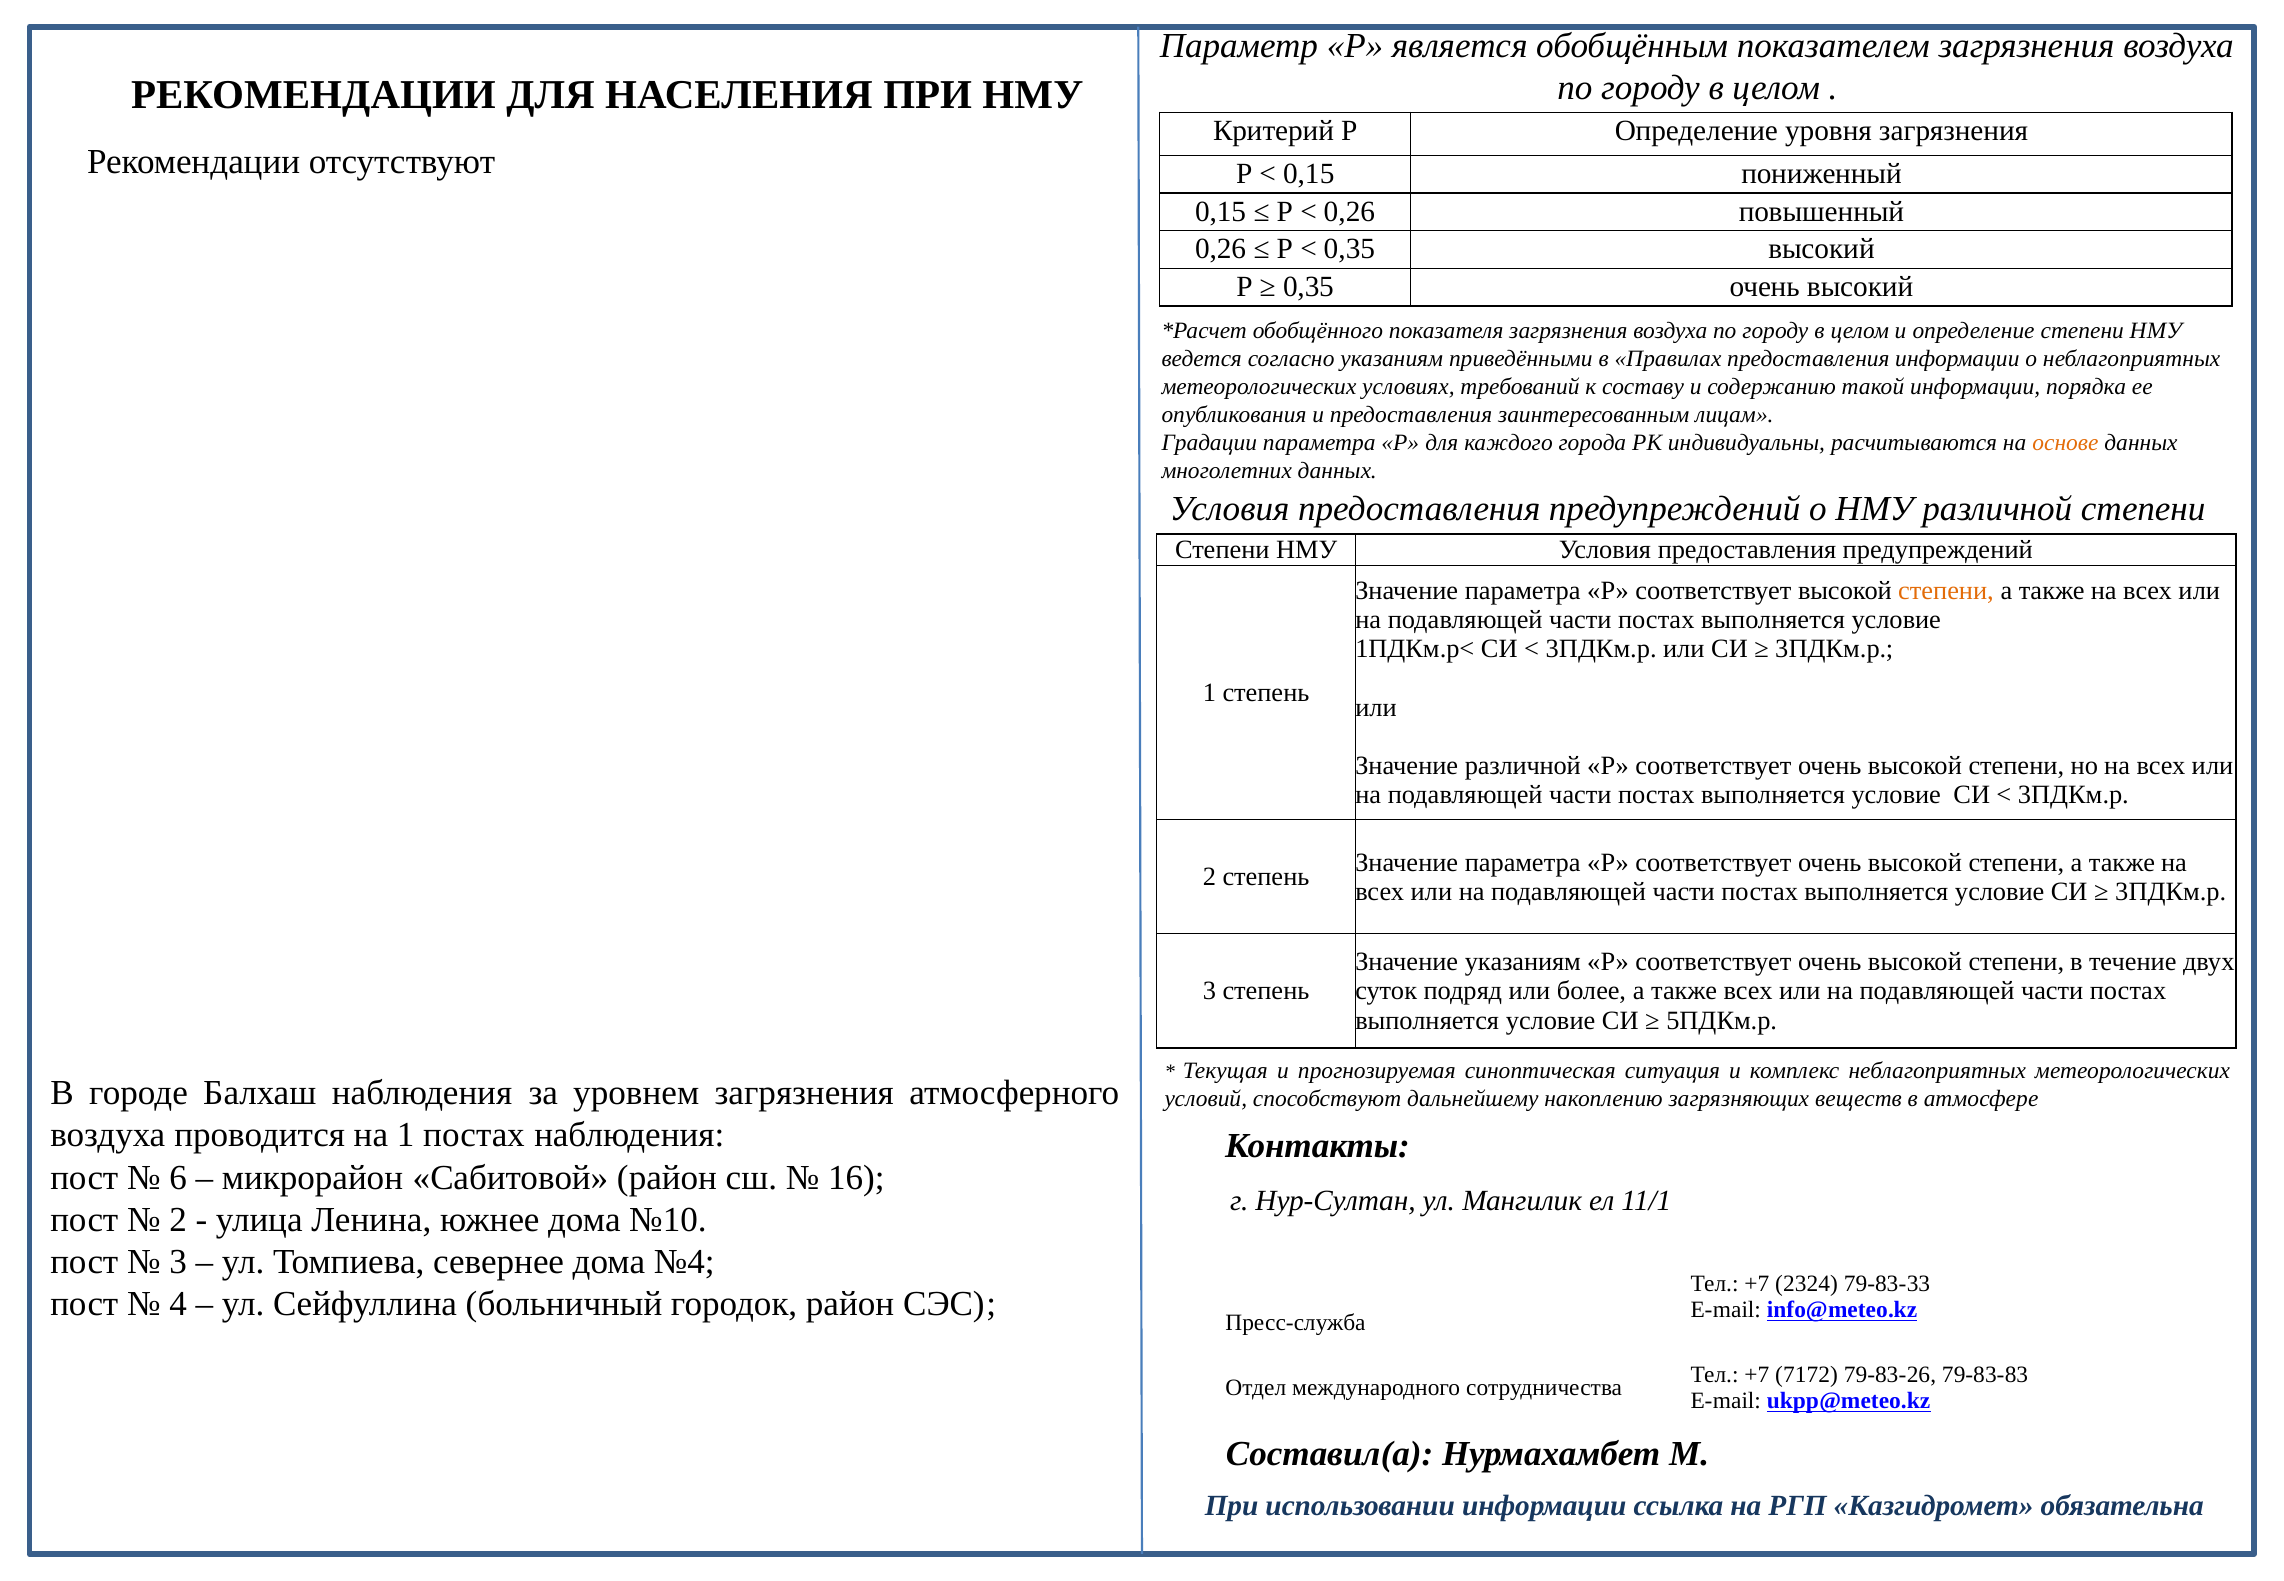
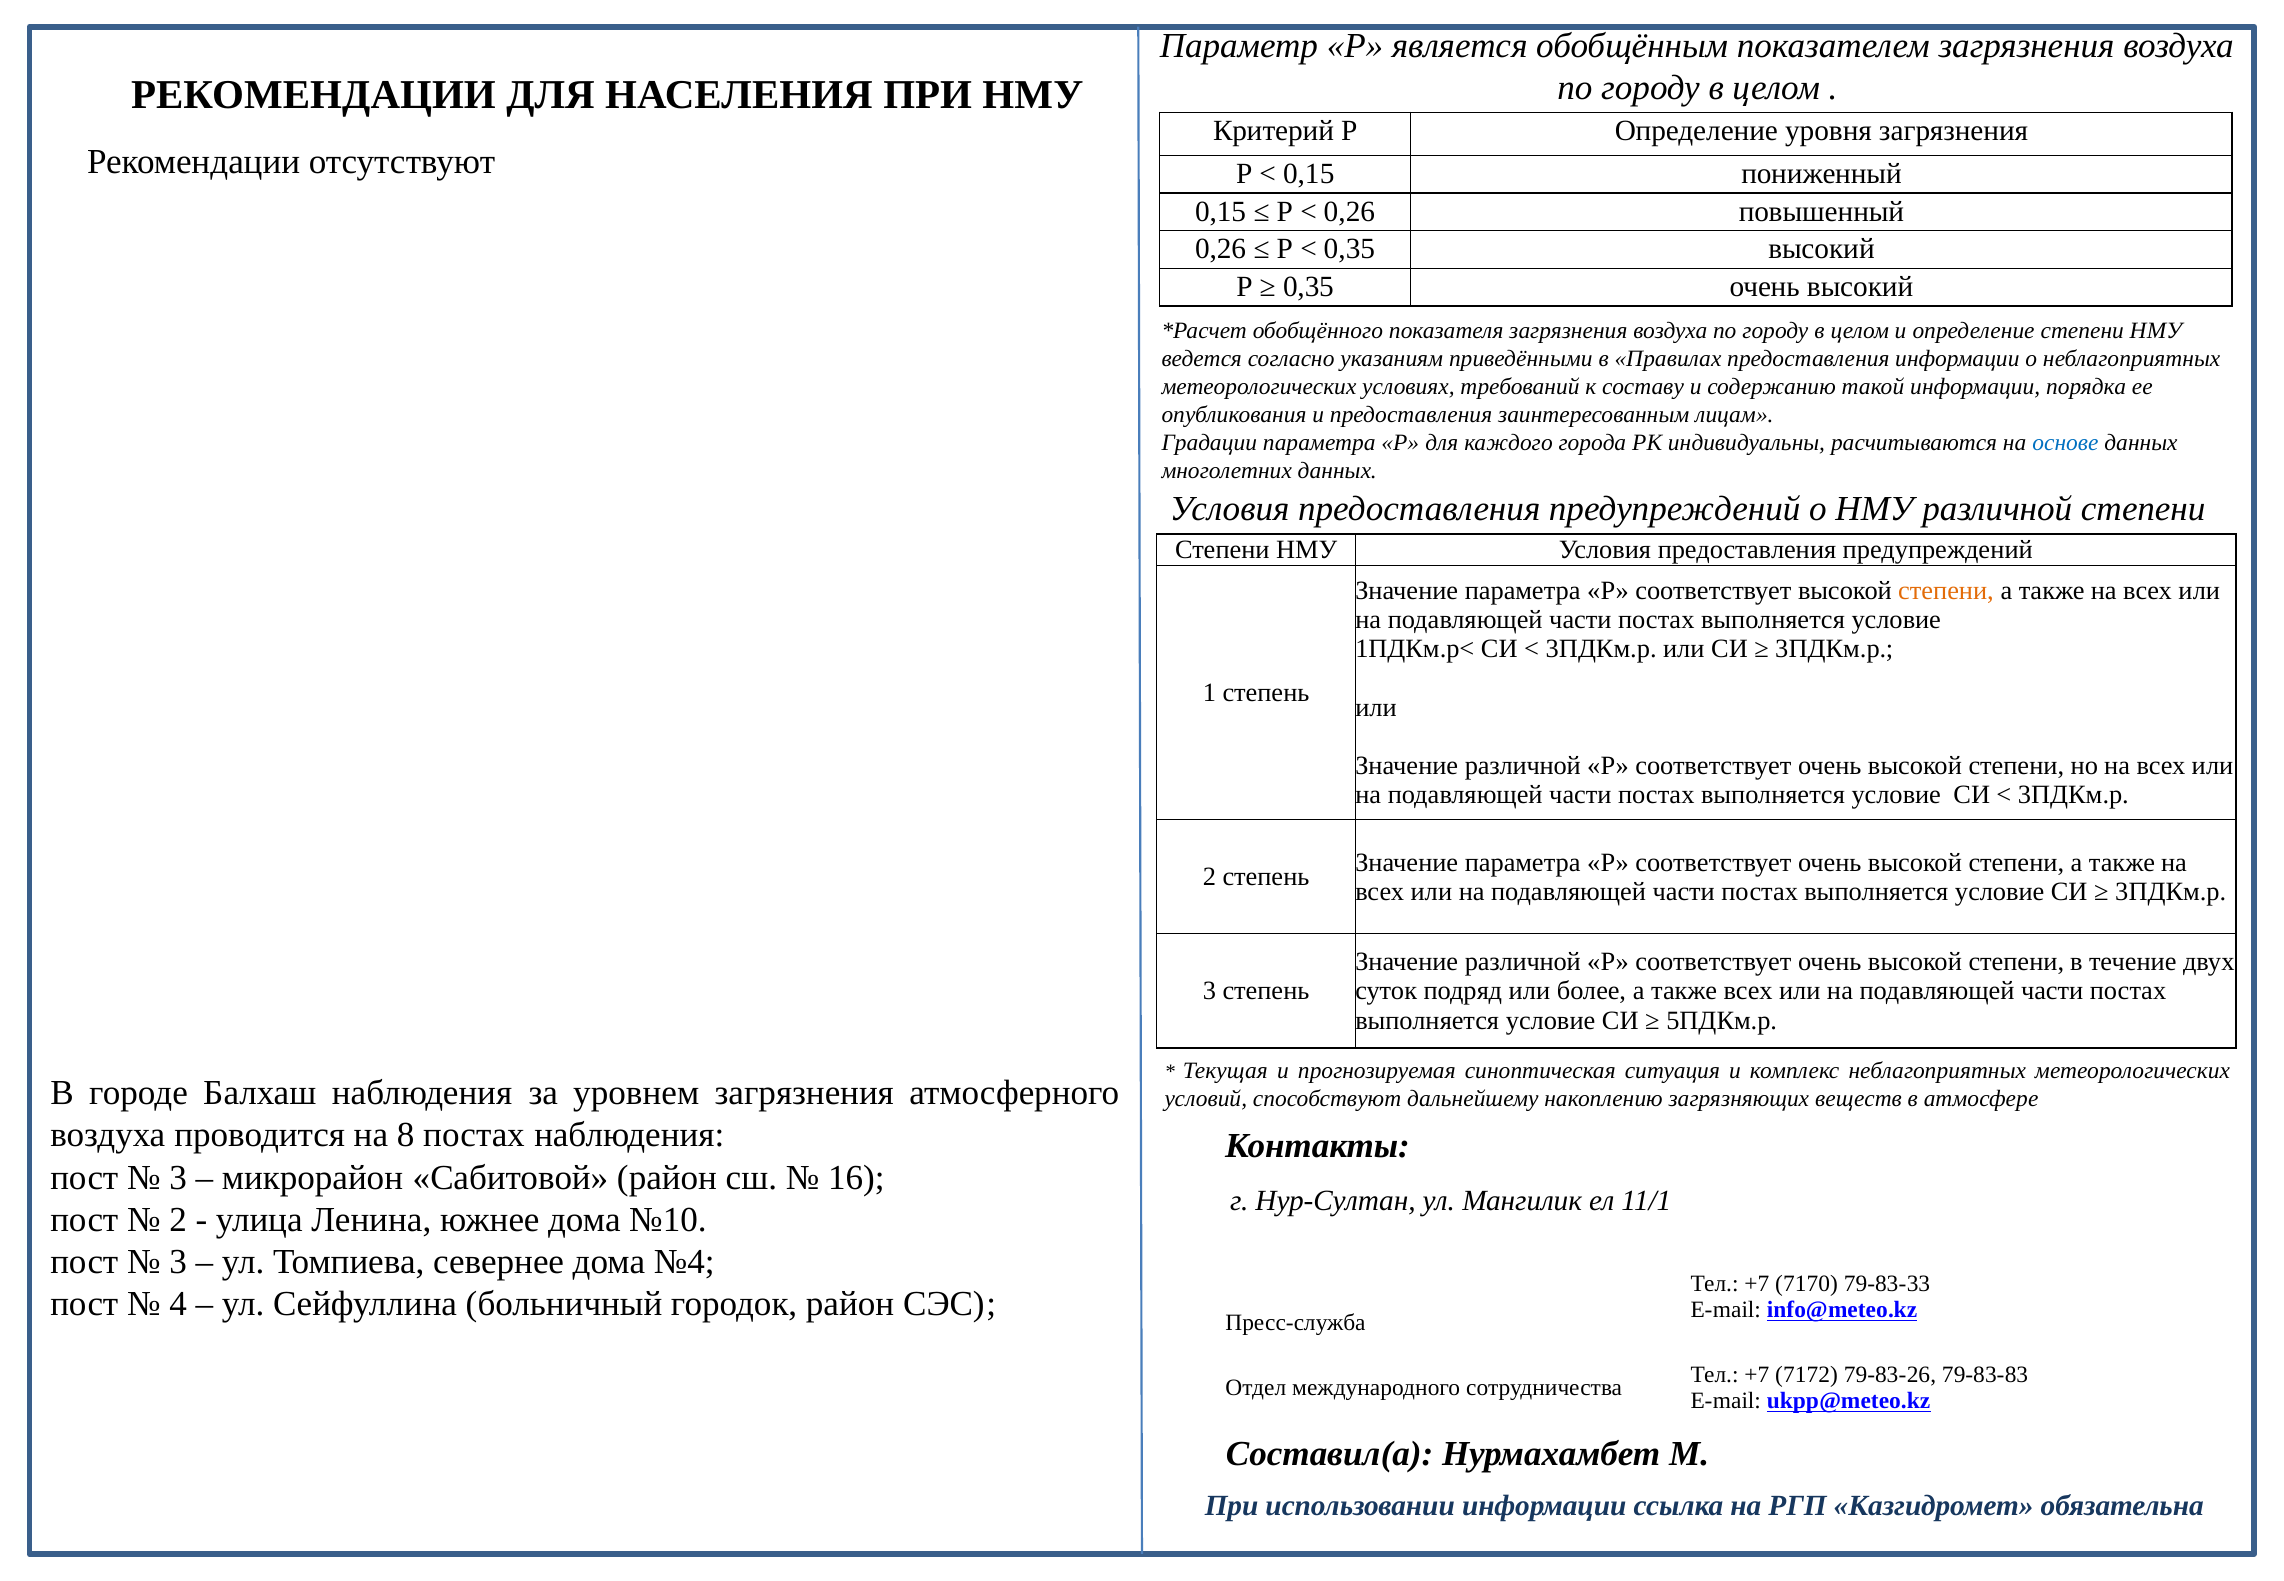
основе colour: orange -> blue
указаниям at (1523, 962): указаниям -> различной
на 1: 1 -> 8
6 at (178, 1178): 6 -> 3
2324: 2324 -> 7170
